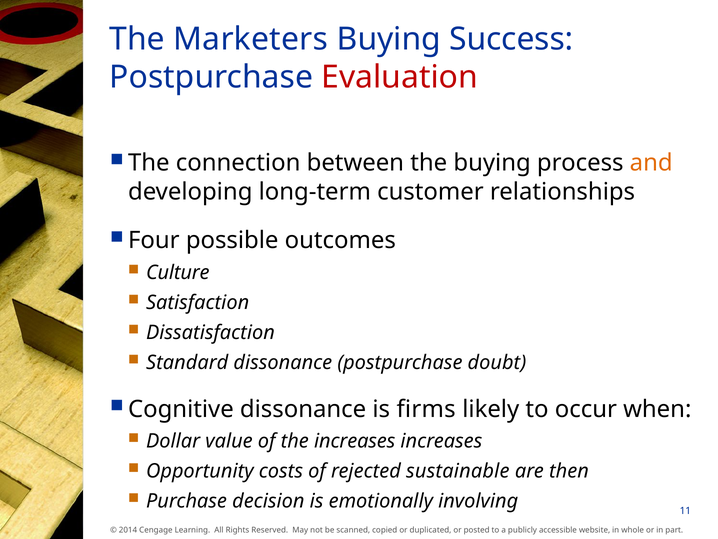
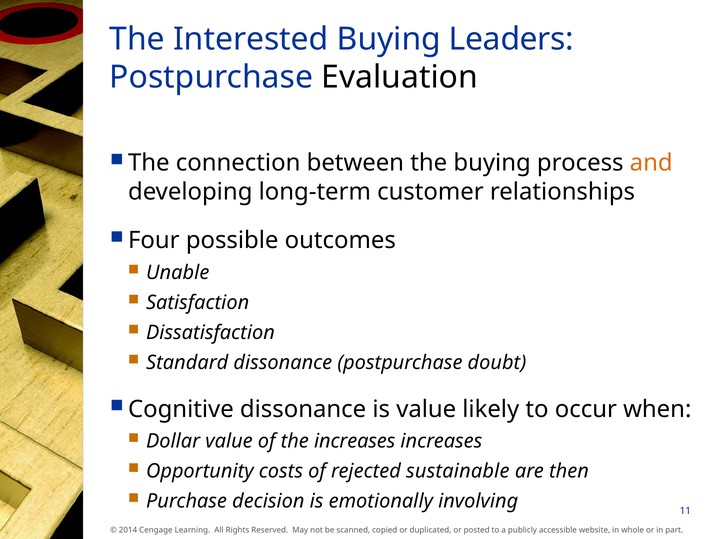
Marketers: Marketers -> Interested
Success: Success -> Leaders
Evaluation colour: red -> black
Culture: Culture -> Unable
is firms: firms -> value
